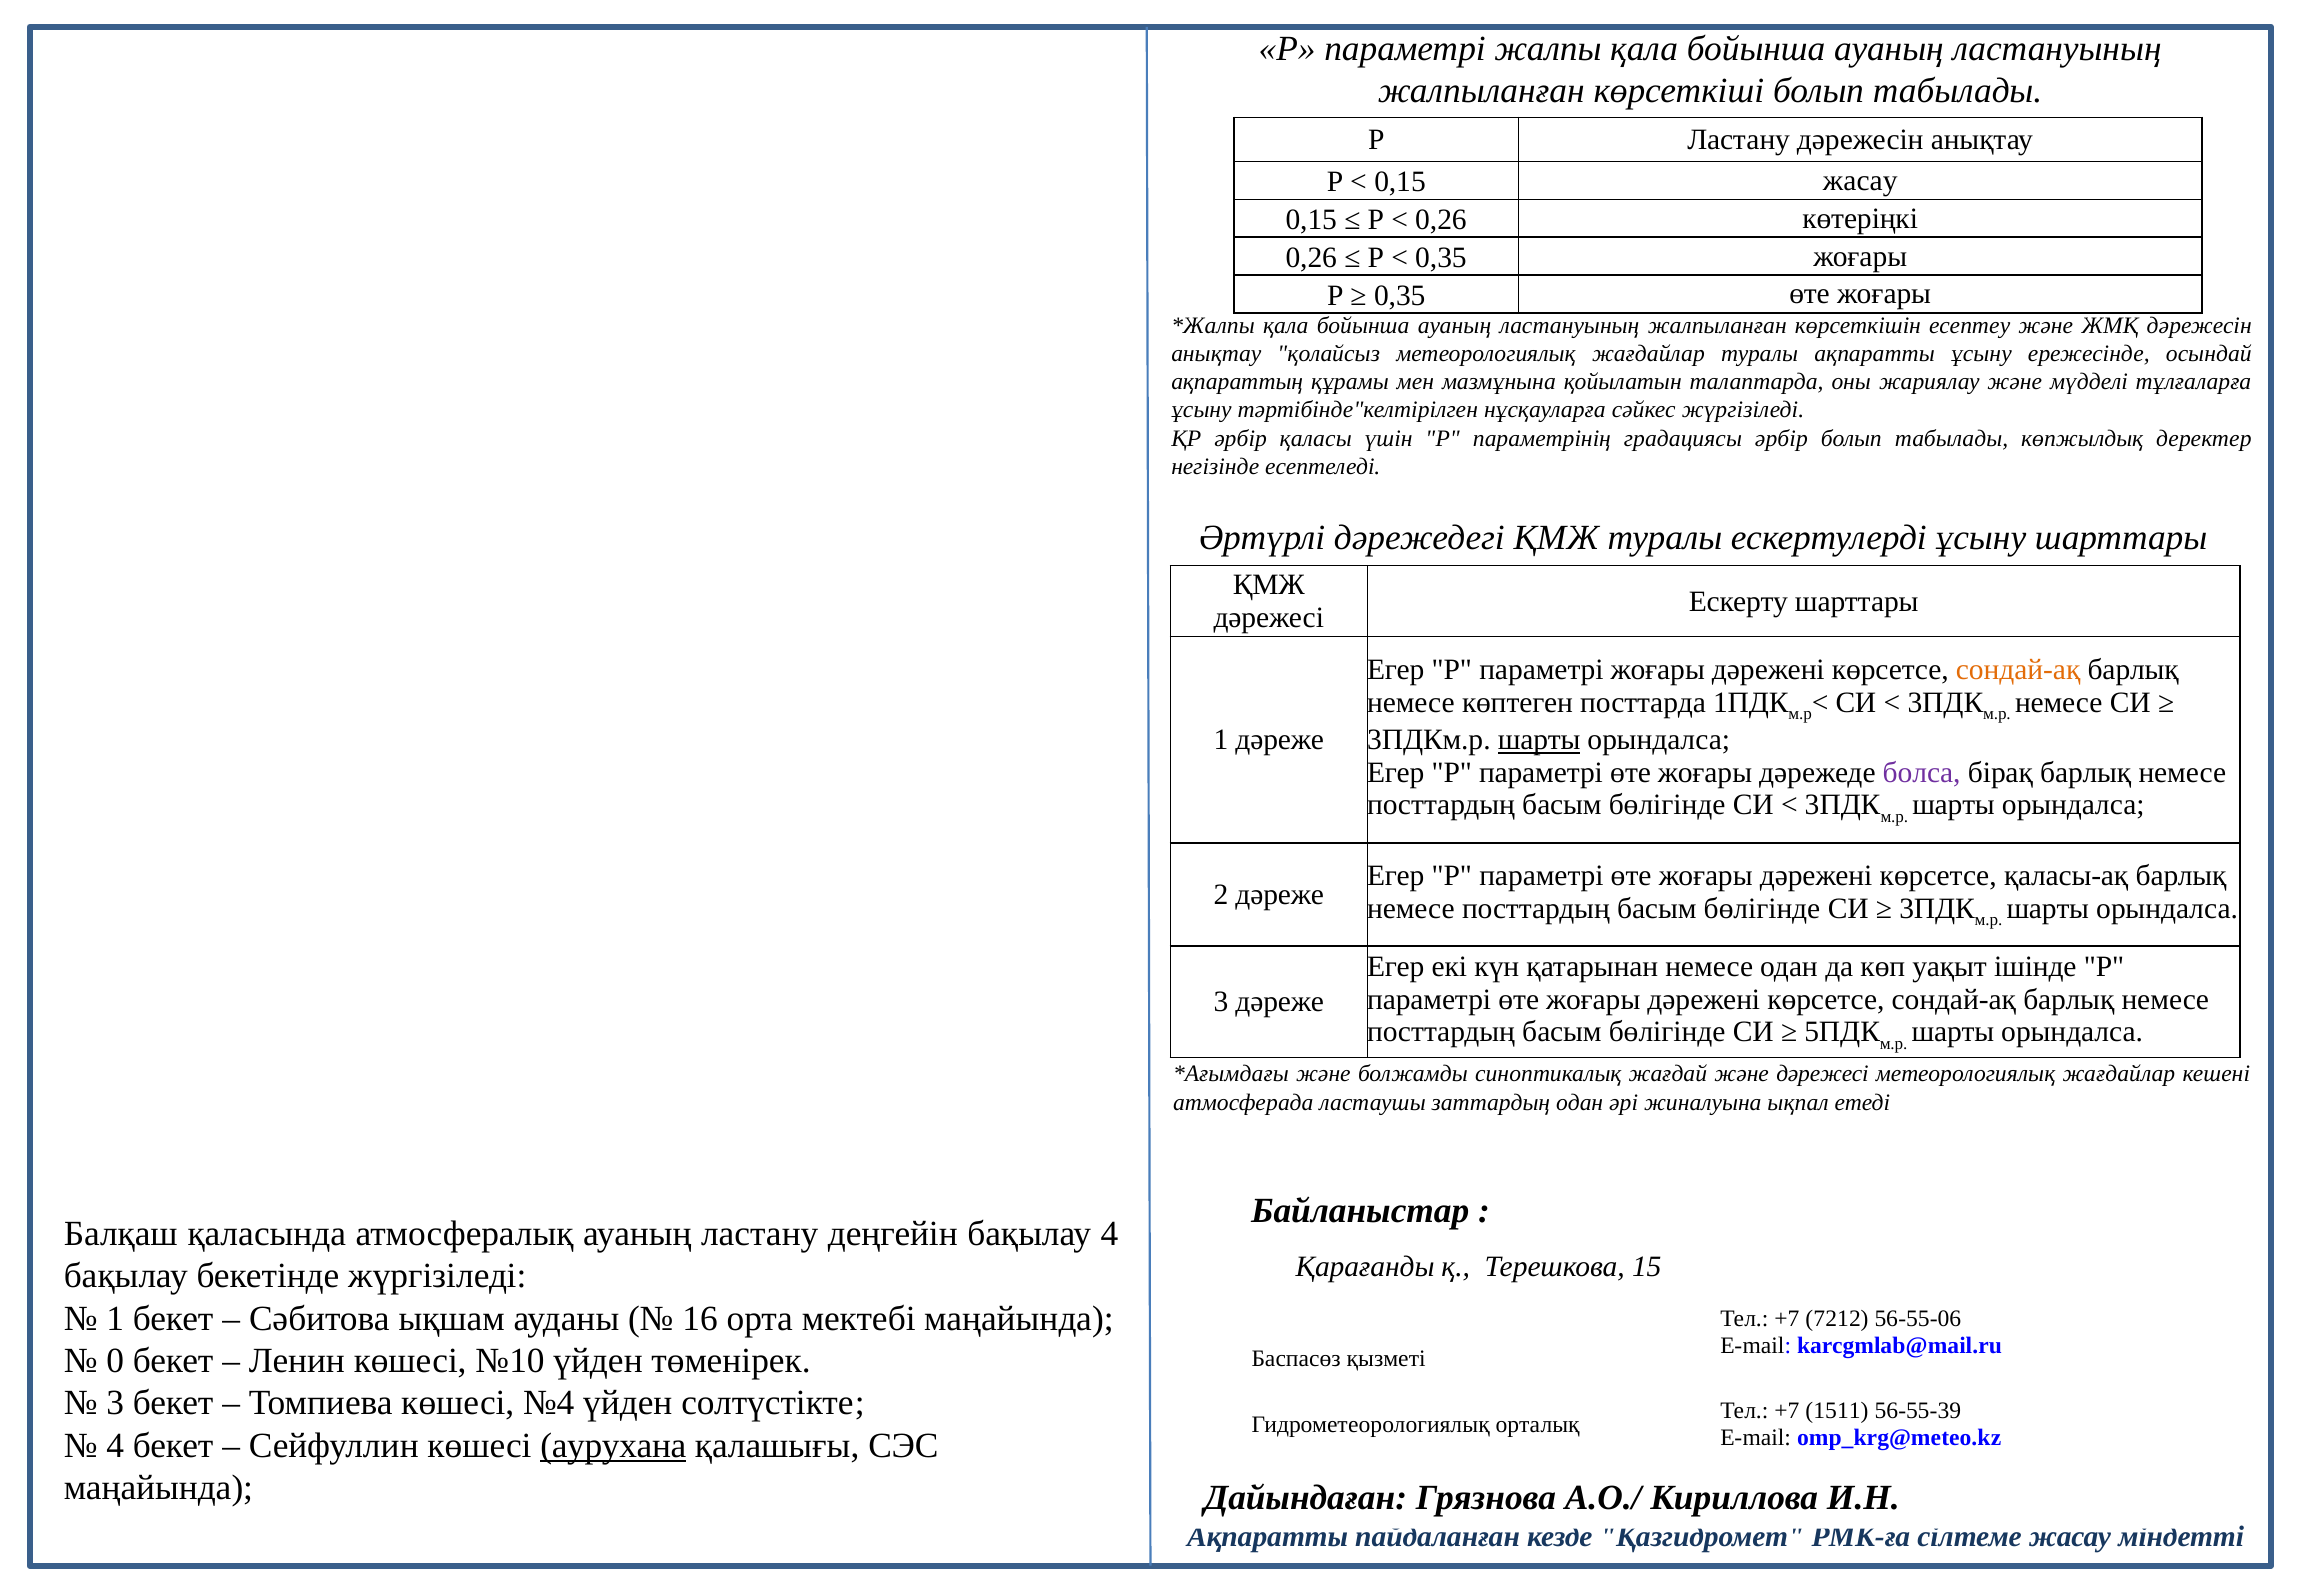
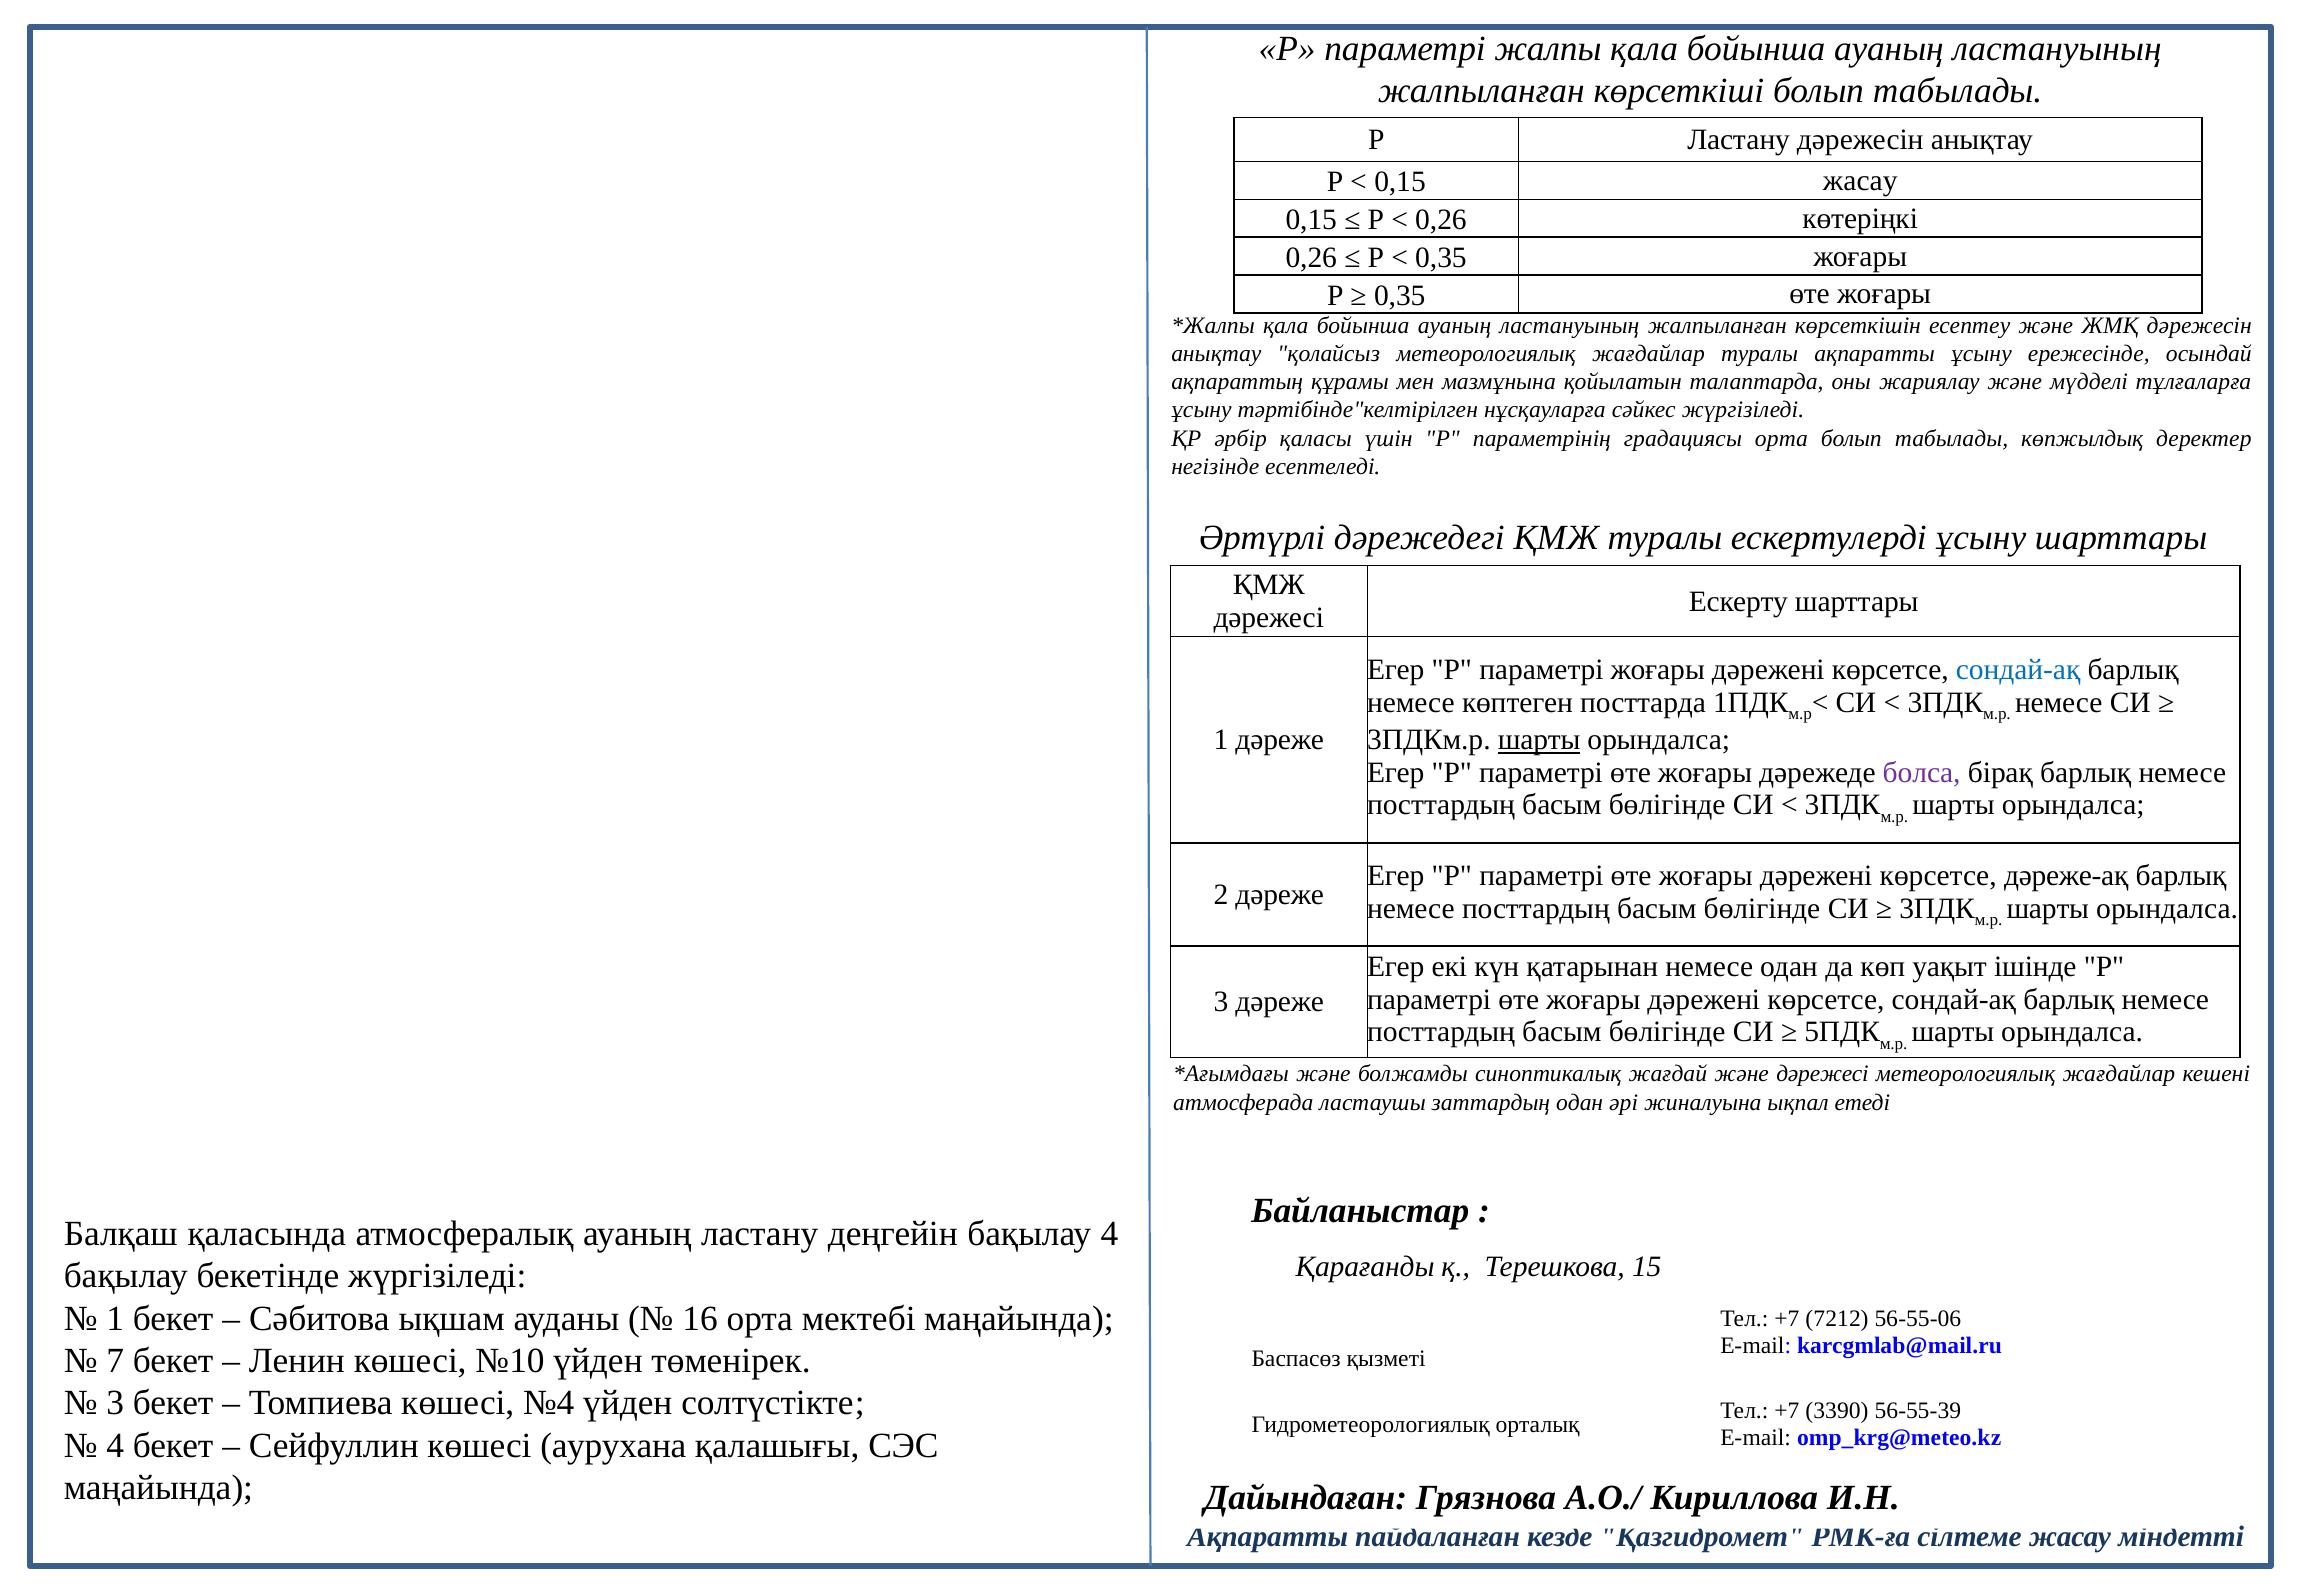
градациясы әрбір: әрбір -> орта
сондай-ақ at (2018, 670) colour: orange -> blue
қаласы-ақ: қаласы-ақ -> дәреже-ақ
0: 0 -> 7
1511: 1511 -> 3390
аурухана underline: present -> none
